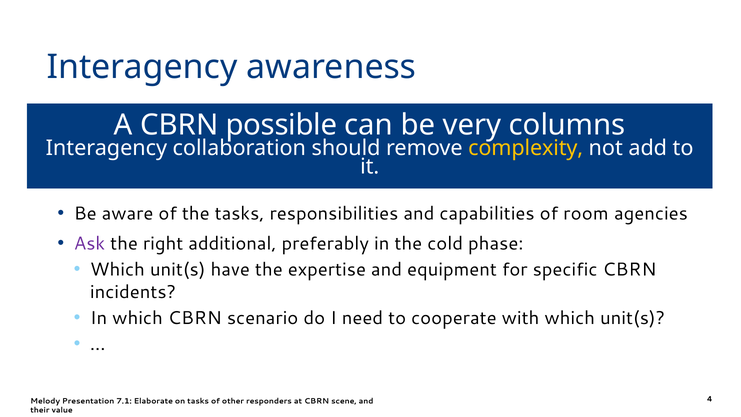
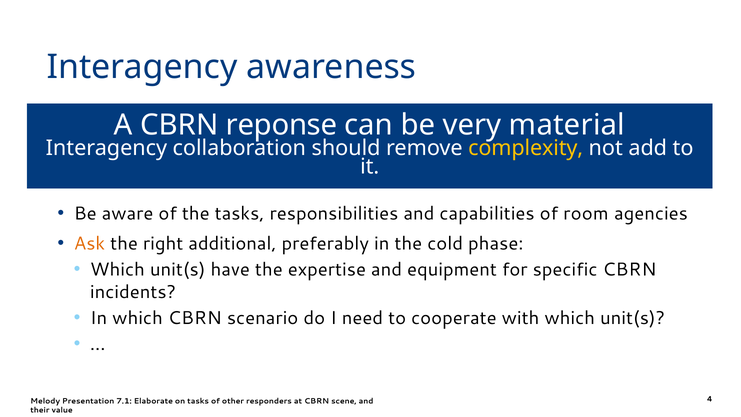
possible: possible -> reponse
columns: columns -> material
Ask colour: purple -> orange
